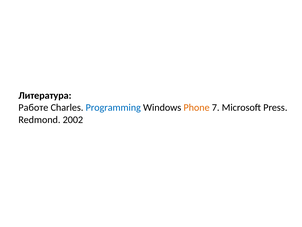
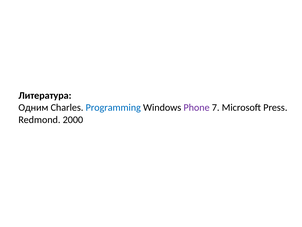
Работе: Работе -> Одним
Phone colour: orange -> purple
2002: 2002 -> 2000
